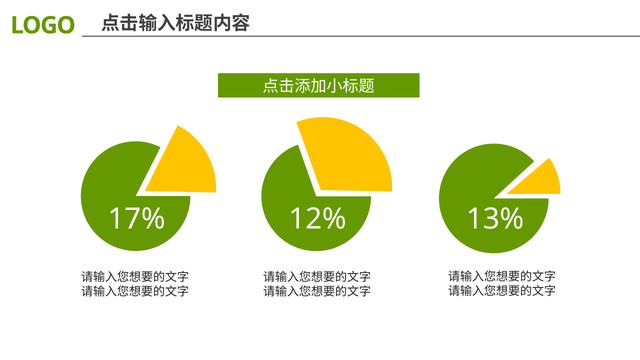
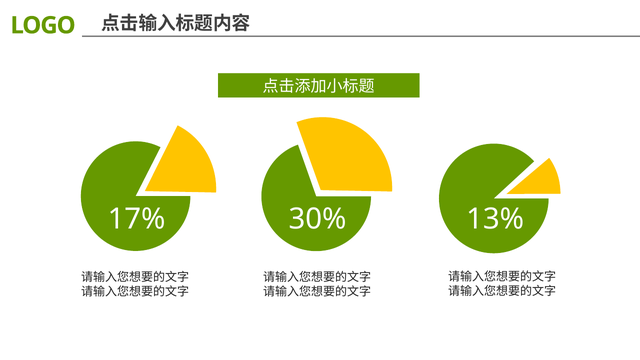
12%: 12% -> 30%
